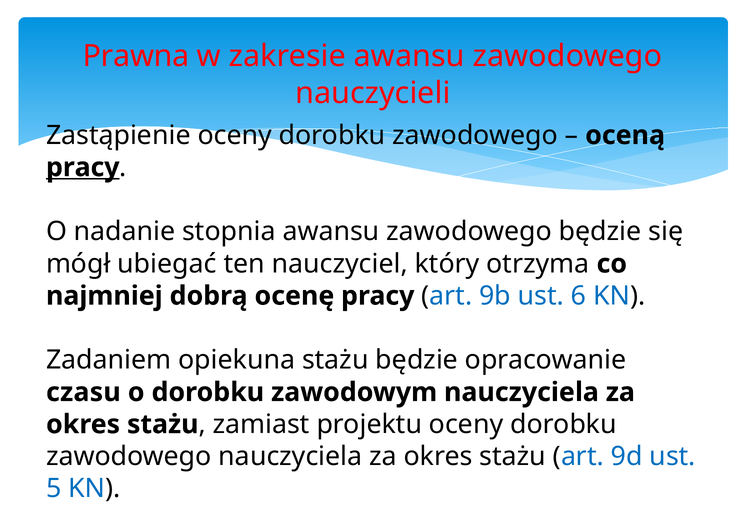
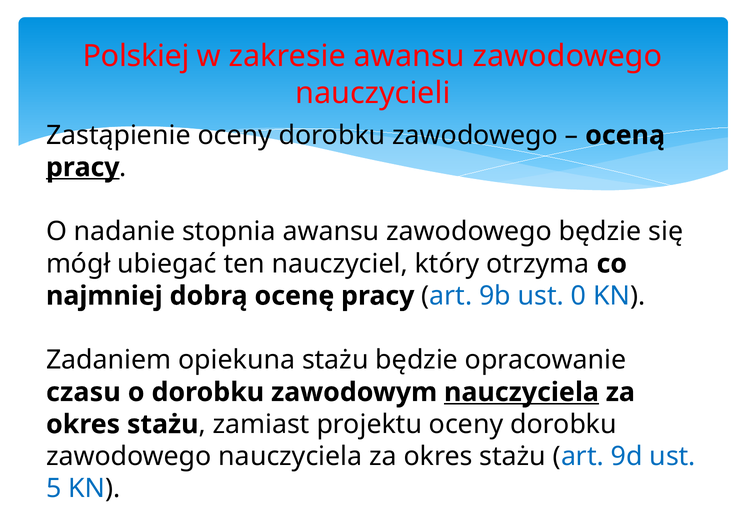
Prawna: Prawna -> Polskiej
6: 6 -> 0
nauczyciela at (521, 393) underline: none -> present
